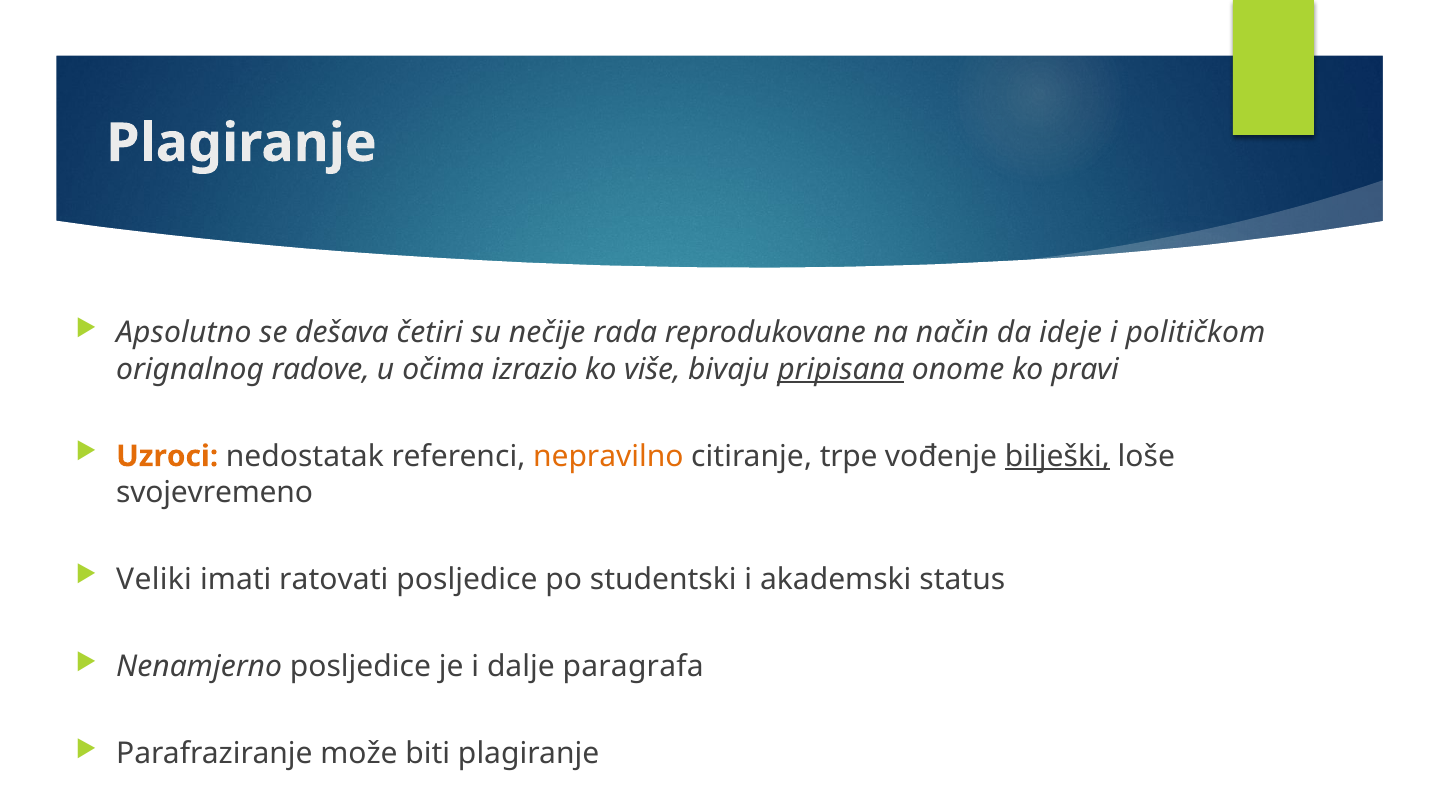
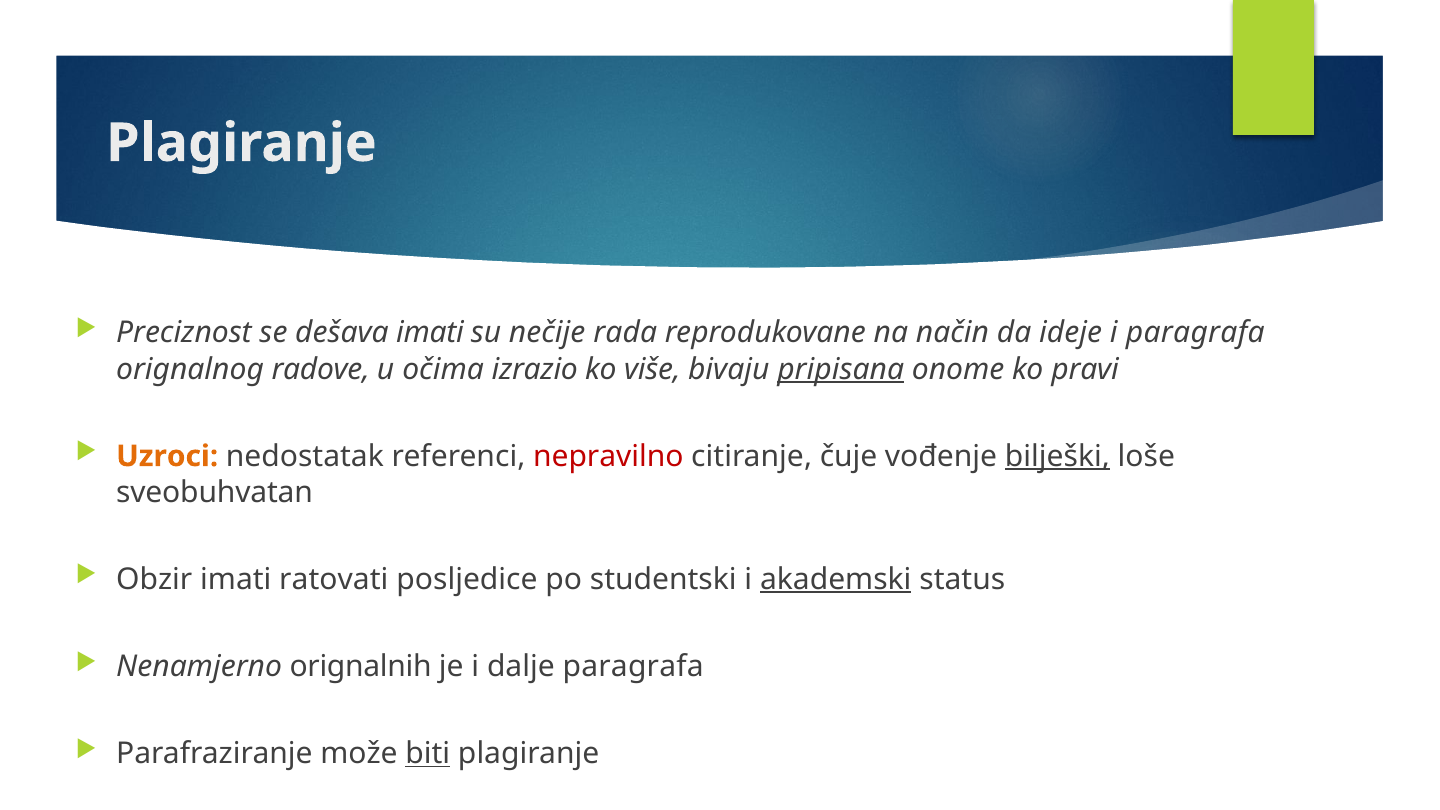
Apsolutno: Apsolutno -> Preciznost
dešava četiri: četiri -> imati
i političkom: političkom -> paragrafa
nepravilno colour: orange -> red
trpe: trpe -> čuje
svojevremeno: svojevremeno -> sveobuhvatan
Veliki: Veliki -> Obzir
akademski underline: none -> present
Nenamjerno posljedice: posljedice -> orignalnih
biti underline: none -> present
